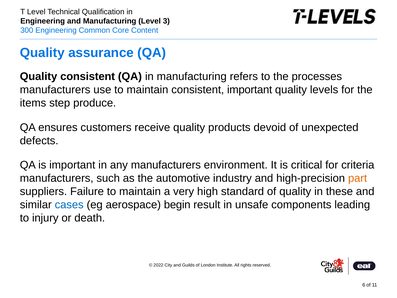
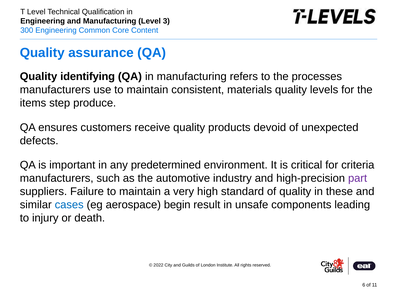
Quality consistent: consistent -> identifying
consistent important: important -> materials
any manufacturers: manufacturers -> predetermined
part colour: orange -> purple
